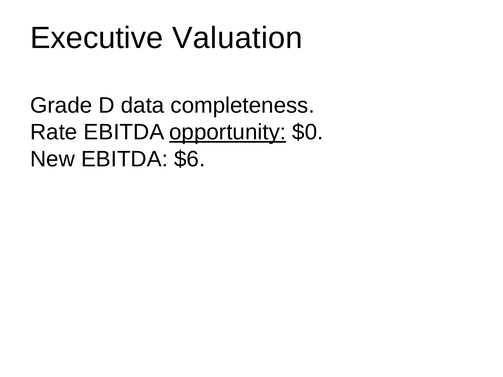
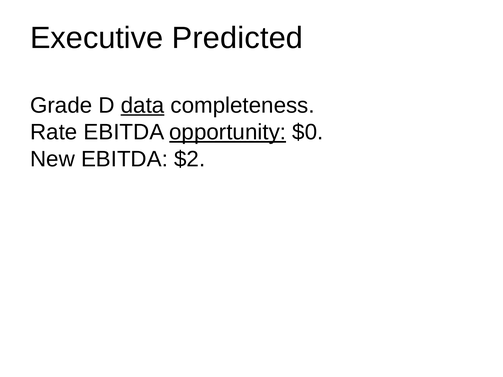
Valuation: Valuation -> Predicted
data underline: none -> present
$6: $6 -> $2
